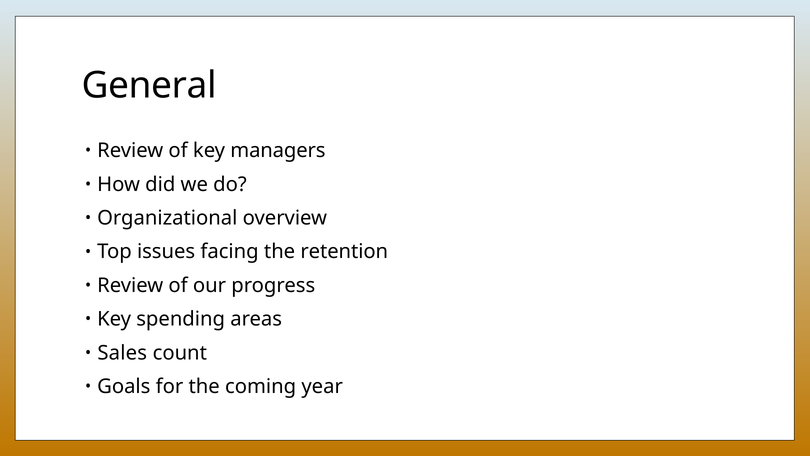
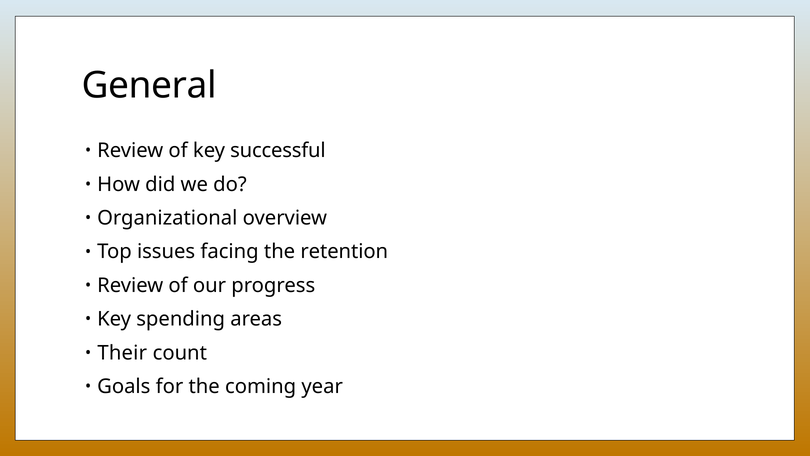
managers: managers -> successful
Sales: Sales -> Their
